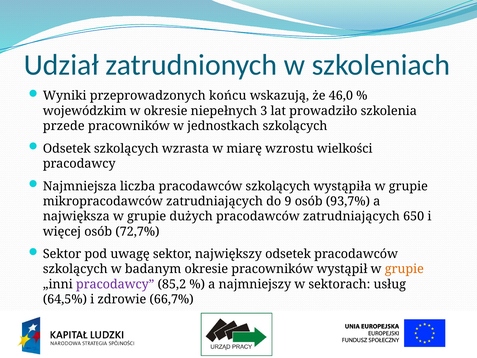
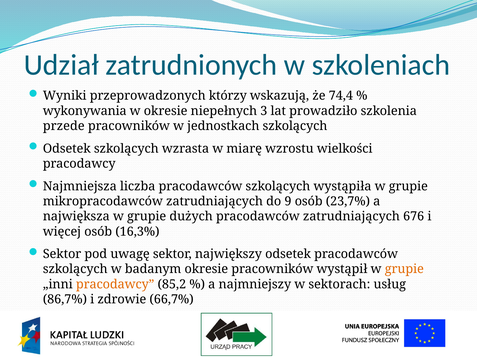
końcu: końcu -> którzy
46,0: 46,0 -> 74,4
wojewódzkim: wojewódzkim -> wykonywania
93,7%: 93,7% -> 23,7%
650: 650 -> 676
72,7%: 72,7% -> 16,3%
pracodawcy at (115, 284) colour: purple -> orange
64,5%: 64,5% -> 86,7%
